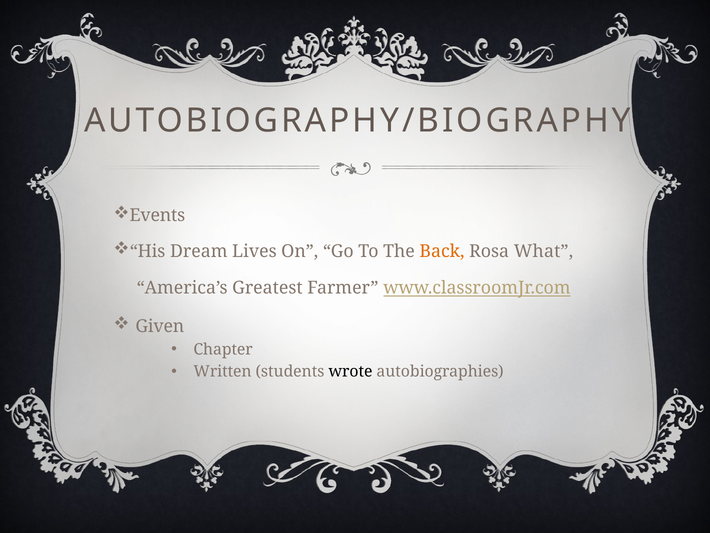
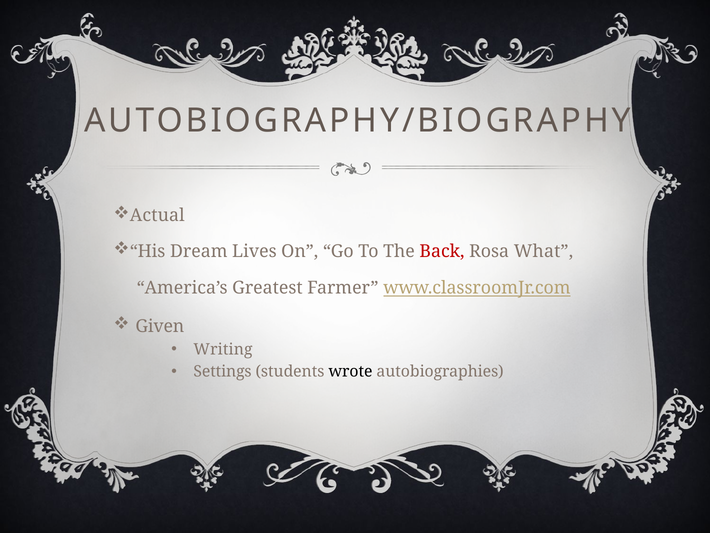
Events: Events -> Actual
Back colour: orange -> red
Chapter: Chapter -> Writing
Written: Written -> Settings
